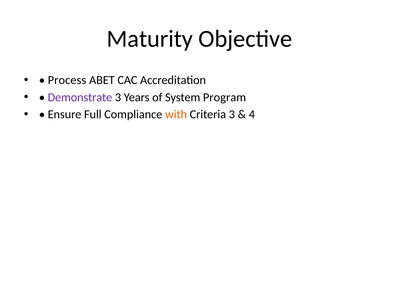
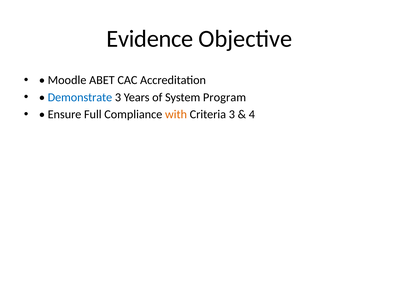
Maturity: Maturity -> Evidence
Process: Process -> Moodle
Demonstrate colour: purple -> blue
